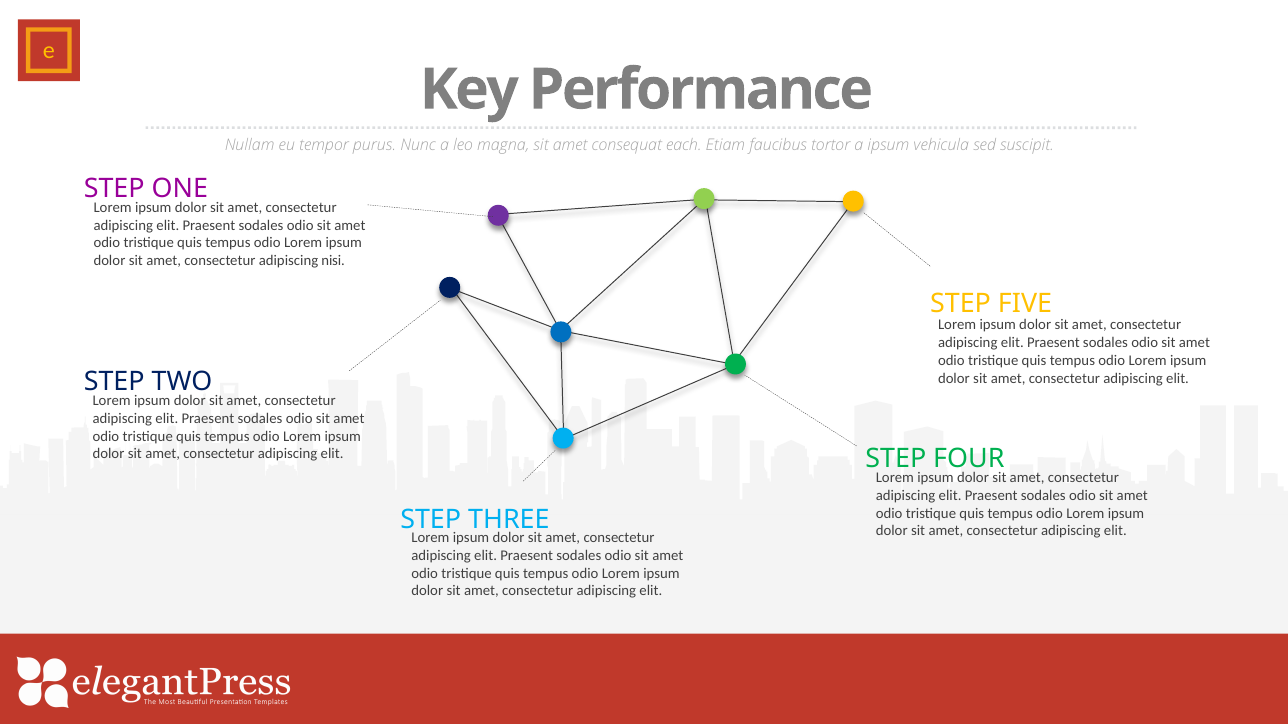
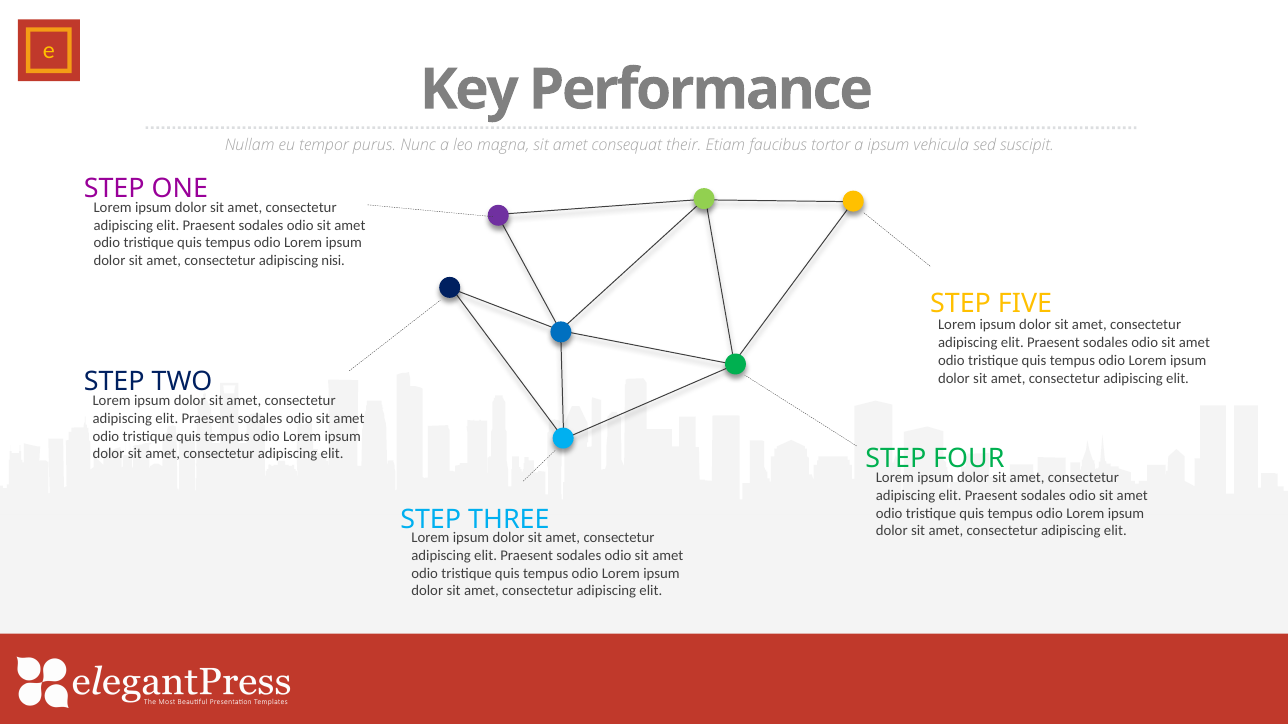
each: each -> their
